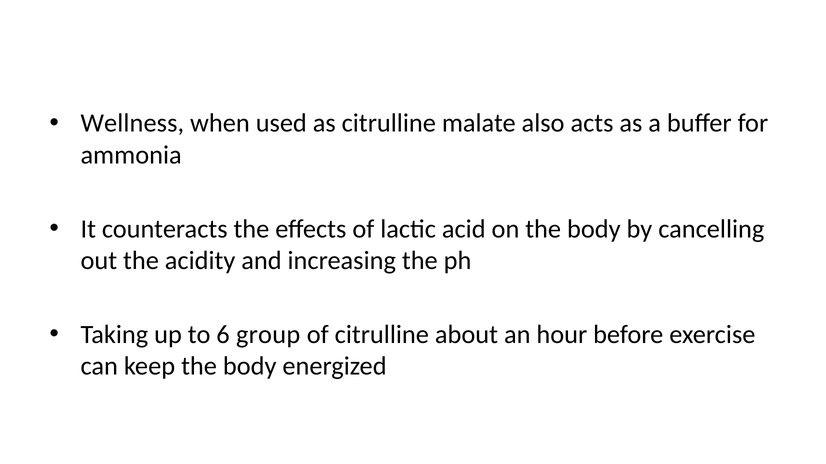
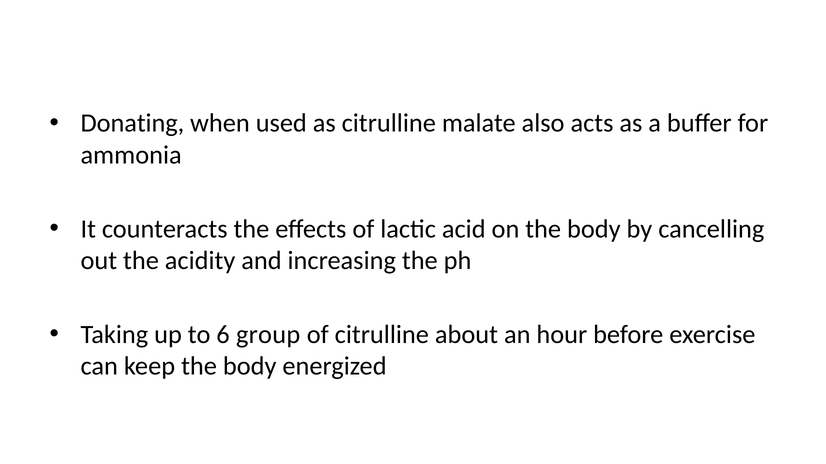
Wellness: Wellness -> Donating
